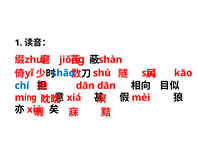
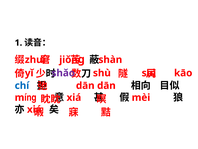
shǎo colour: blue -> purple
